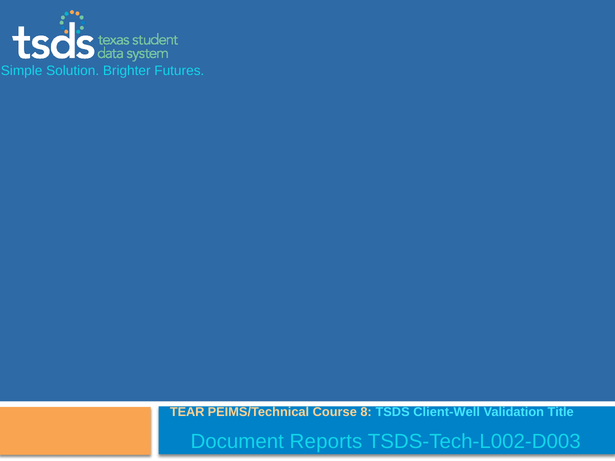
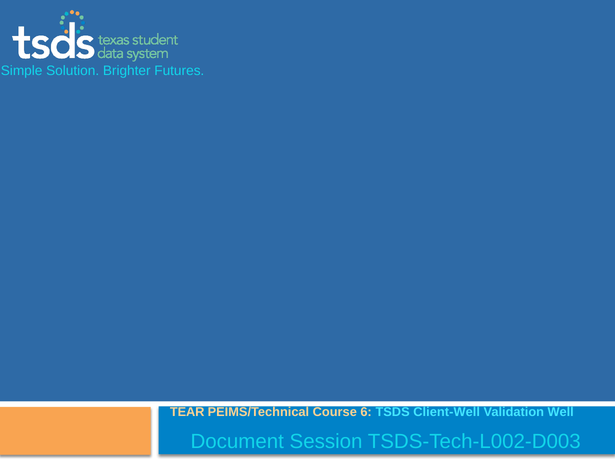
8: 8 -> 6
Title: Title -> Well
Reports: Reports -> Session
